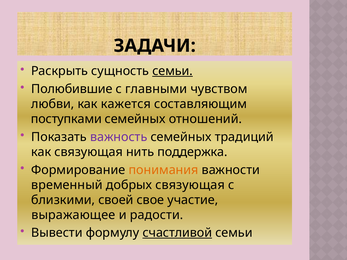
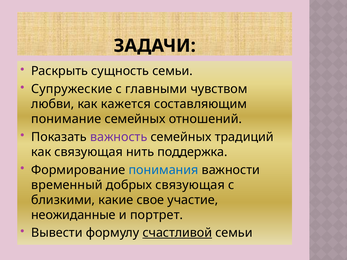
семьи at (173, 71) underline: present -> none
Полюбившие: Полюбившие -> Супружеские
поступками: поступками -> понимание
понимания colour: orange -> blue
своей: своей -> какие
выражающее: выражающее -> неожиданные
радости: радости -> портрет
